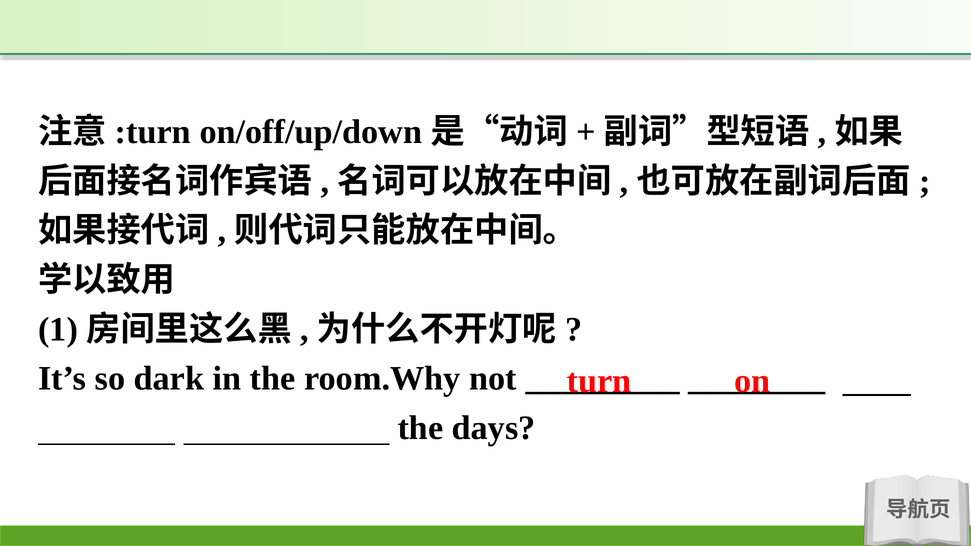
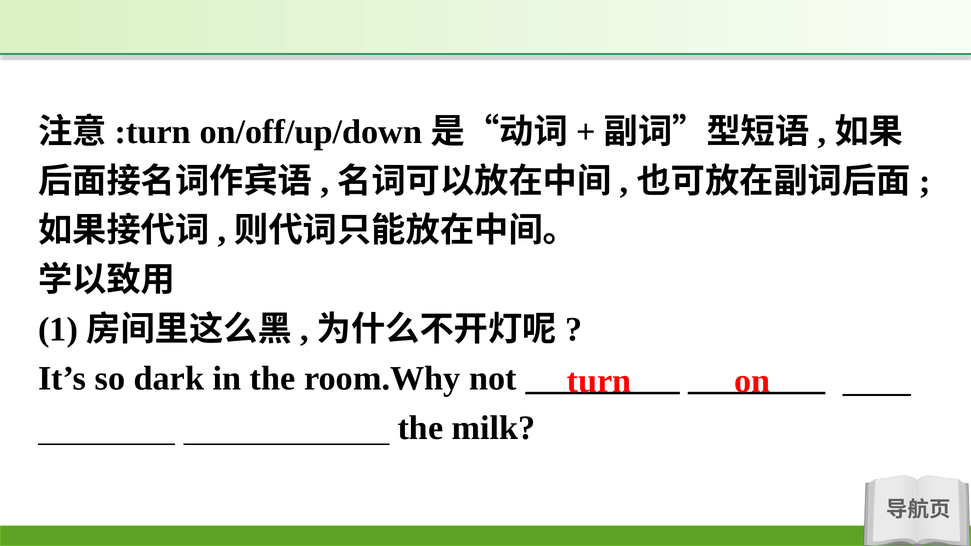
days: days -> milk
